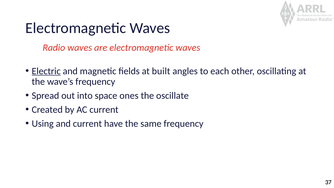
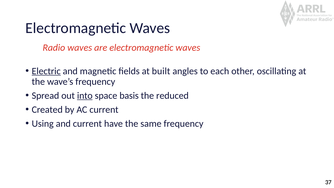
into underline: none -> present
ones: ones -> basis
oscillate: oscillate -> reduced
